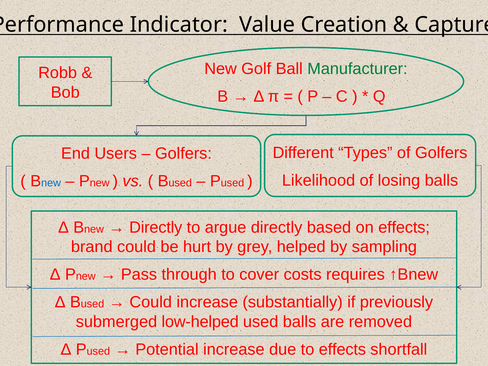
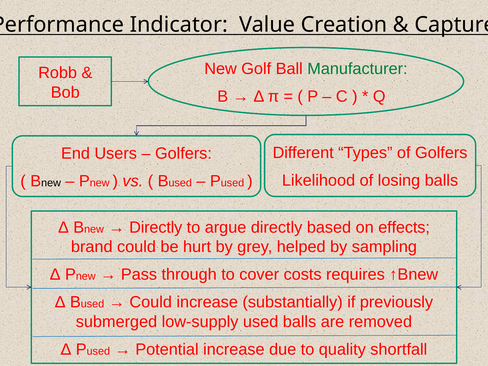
new at (51, 183) colour: blue -> black
low-helped: low-helped -> low-supply
to effects: effects -> quality
